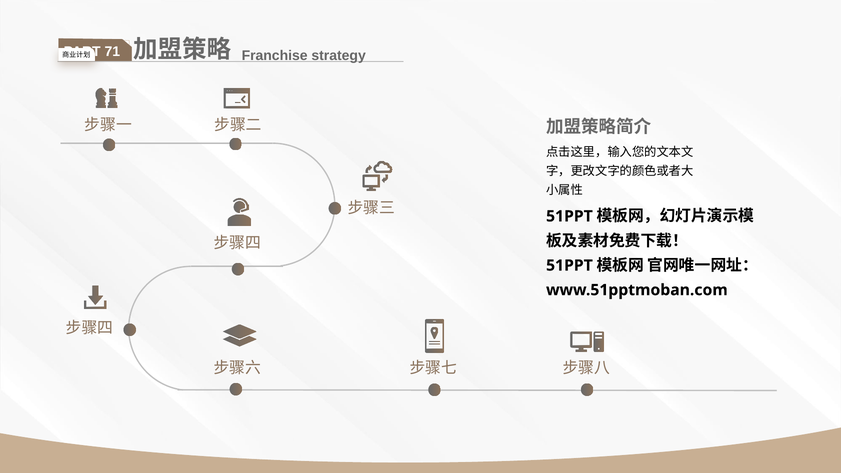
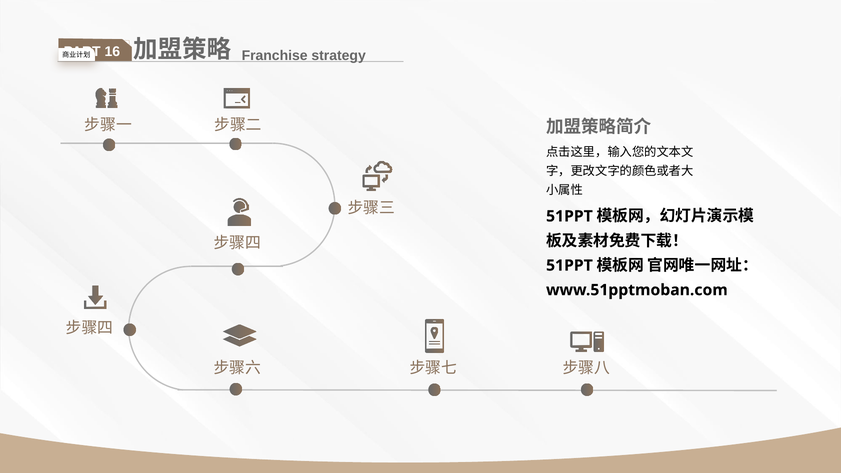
71: 71 -> 16
